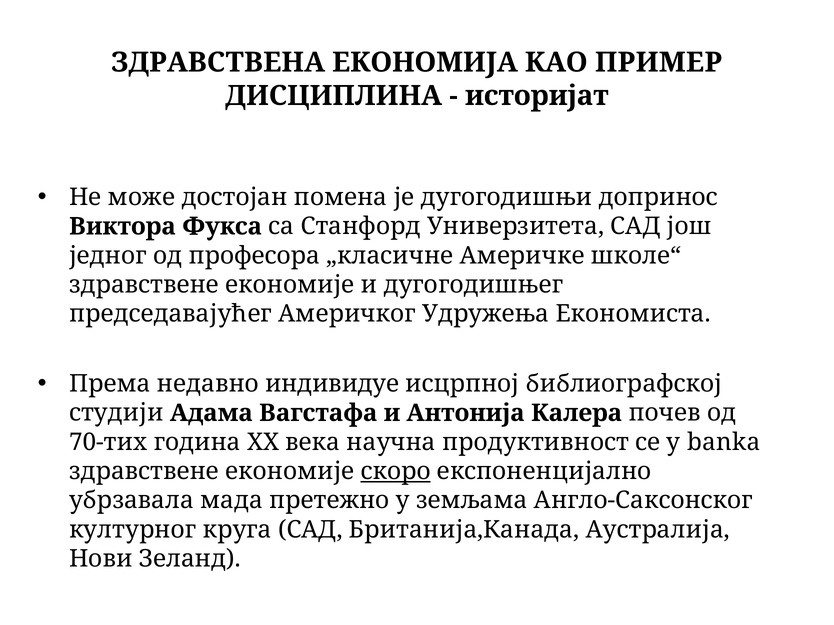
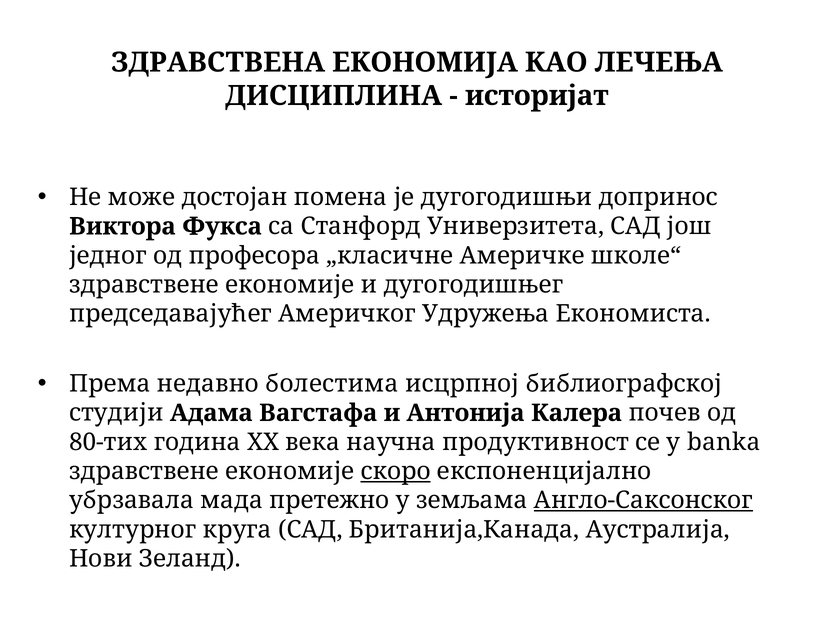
ПРИМЕР: ПРИМЕР -> ЛЕЧЕЊА
индивидуе: индивидуе -> болестима
70-тих: 70-тих -> 80-тих
Англо-Саксонског underline: none -> present
